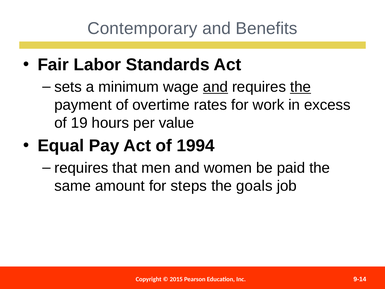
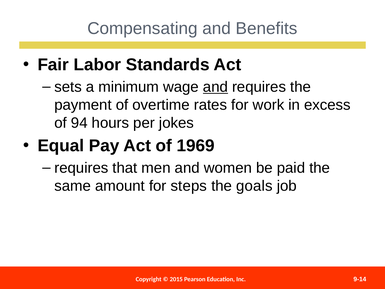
Contemporary: Contemporary -> Compensating
the at (301, 87) underline: present -> none
19: 19 -> 94
value: value -> jokes
1994: 1994 -> 1969
